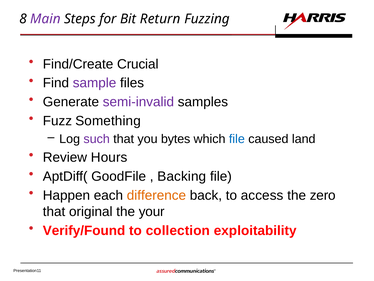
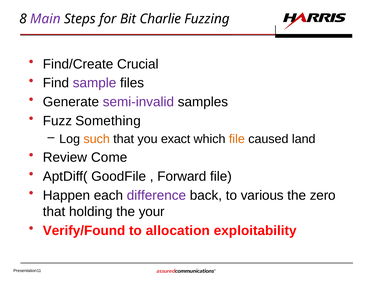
Return: Return -> Charlie
such colour: purple -> orange
bytes: bytes -> exact
file at (237, 139) colour: blue -> orange
Hours: Hours -> Come
Backing: Backing -> Forward
difference colour: orange -> purple
access: access -> various
original: original -> holding
collection: collection -> allocation
